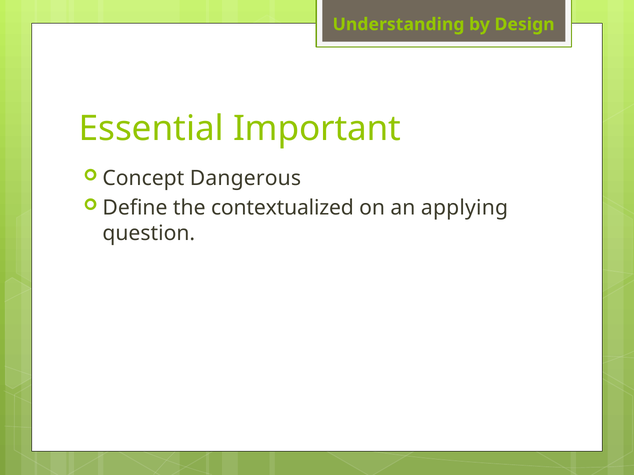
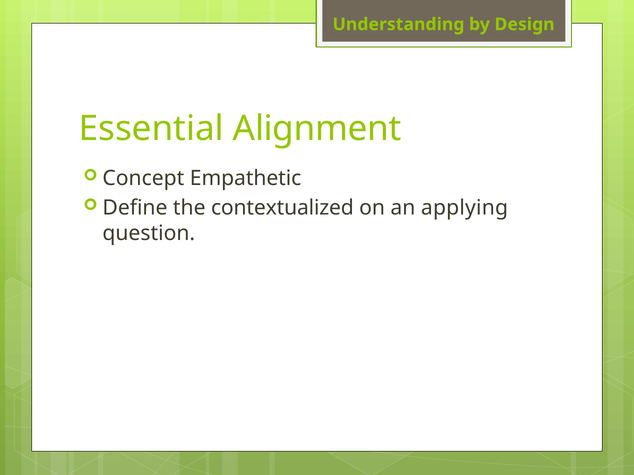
Important: Important -> Alignment
Dangerous: Dangerous -> Empathetic
